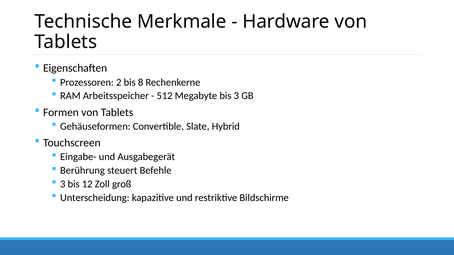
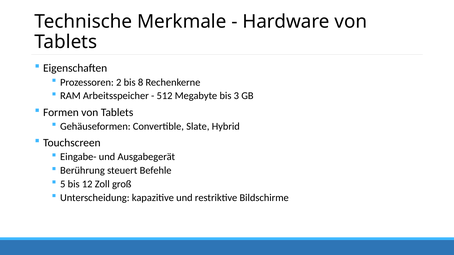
3 at (63, 184): 3 -> 5
